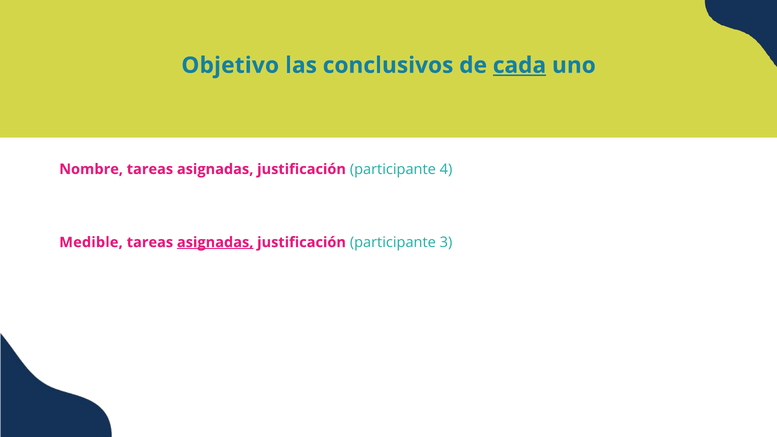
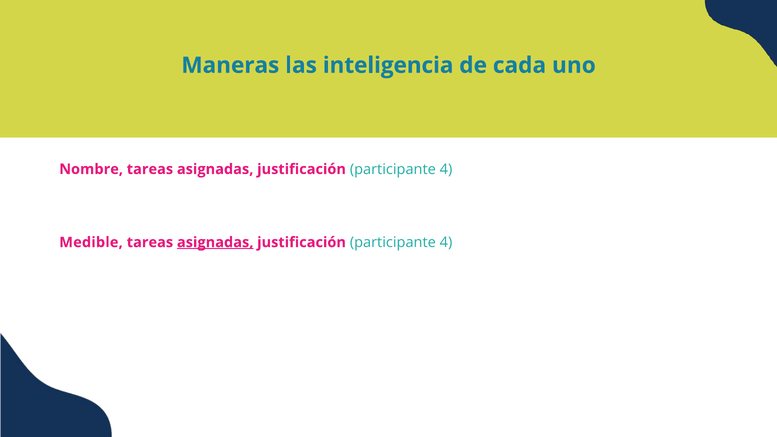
Objetivo: Objetivo -> Maneras
conclusivos: conclusivos -> inteligencia
cada underline: present -> none
3 at (446, 242): 3 -> 4
